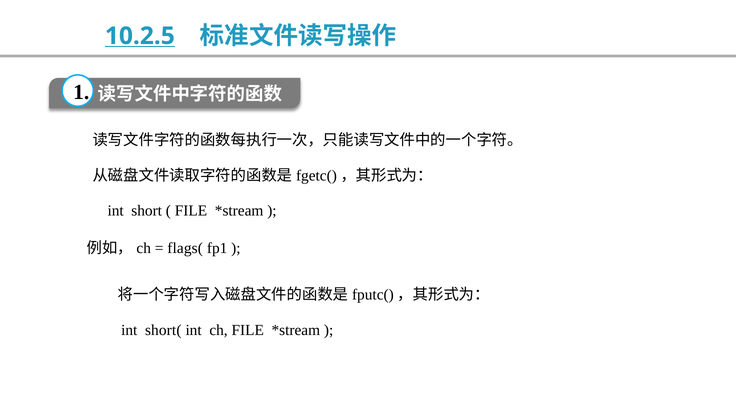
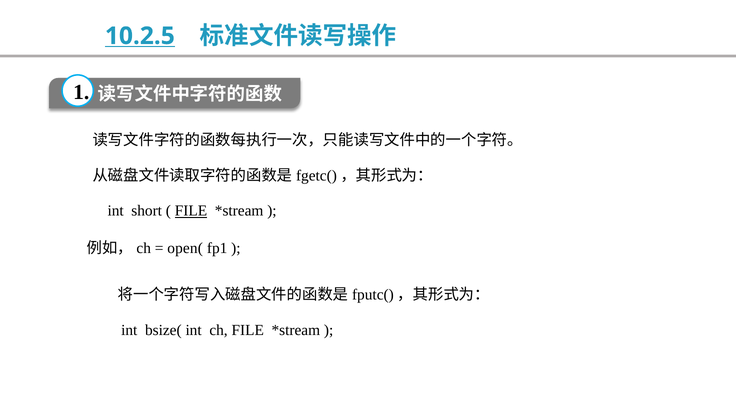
FILE at (191, 211) underline: none -> present
flags(: flags( -> open(
short(: short( -> bsize(
